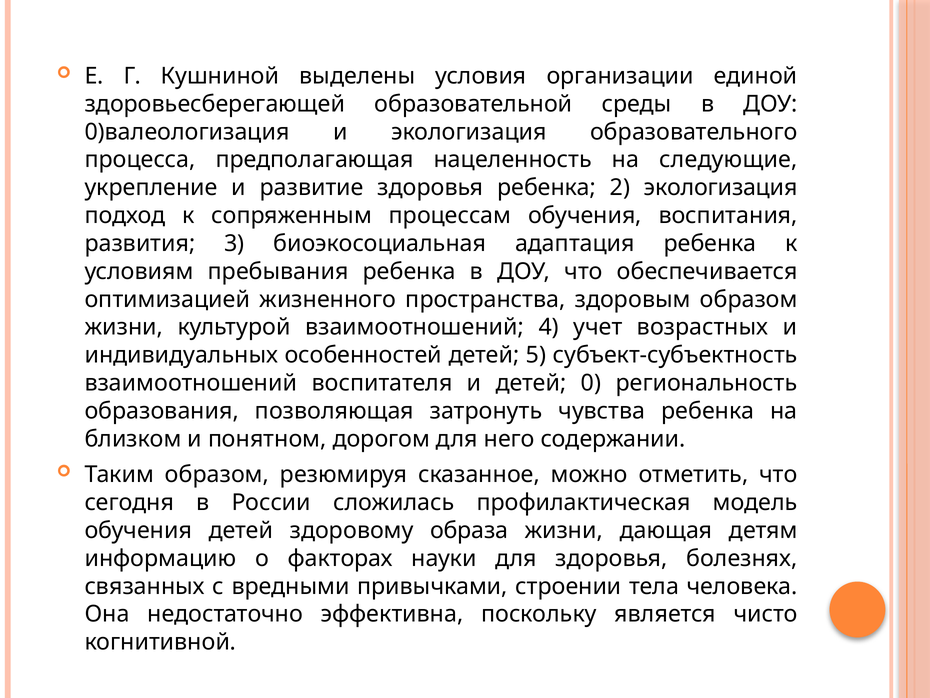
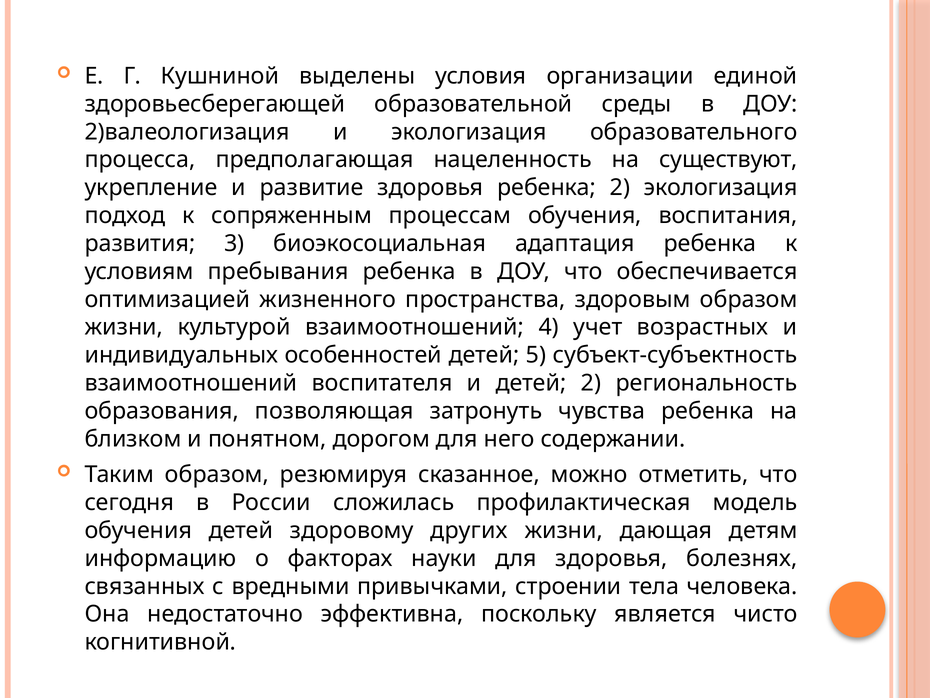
0)валеологизация: 0)валеологизация -> 2)валеологизация
следующие: следующие -> существуют
детей 0: 0 -> 2
образа: образа -> других
